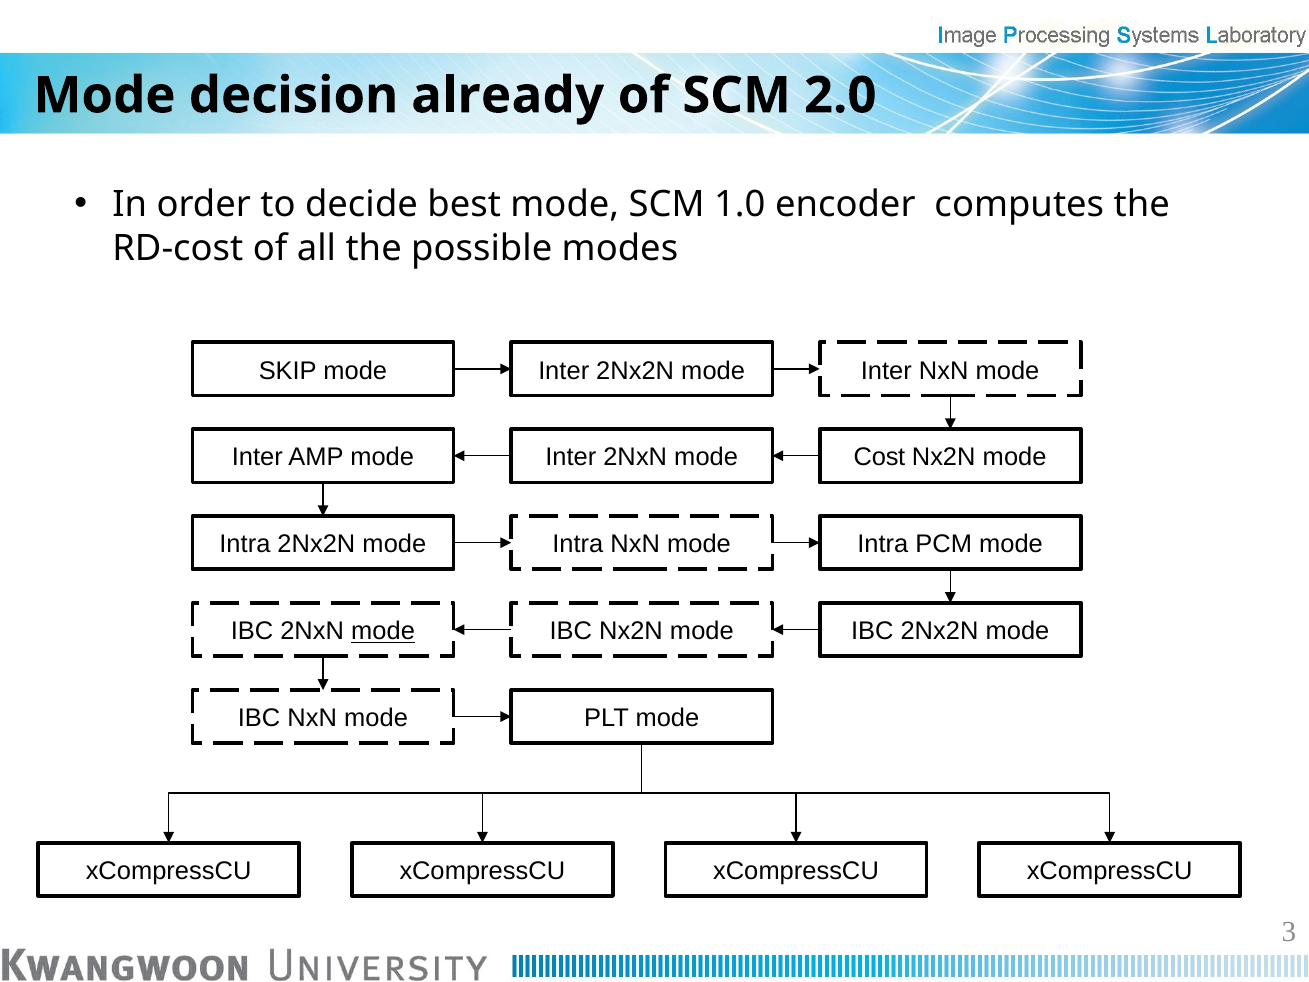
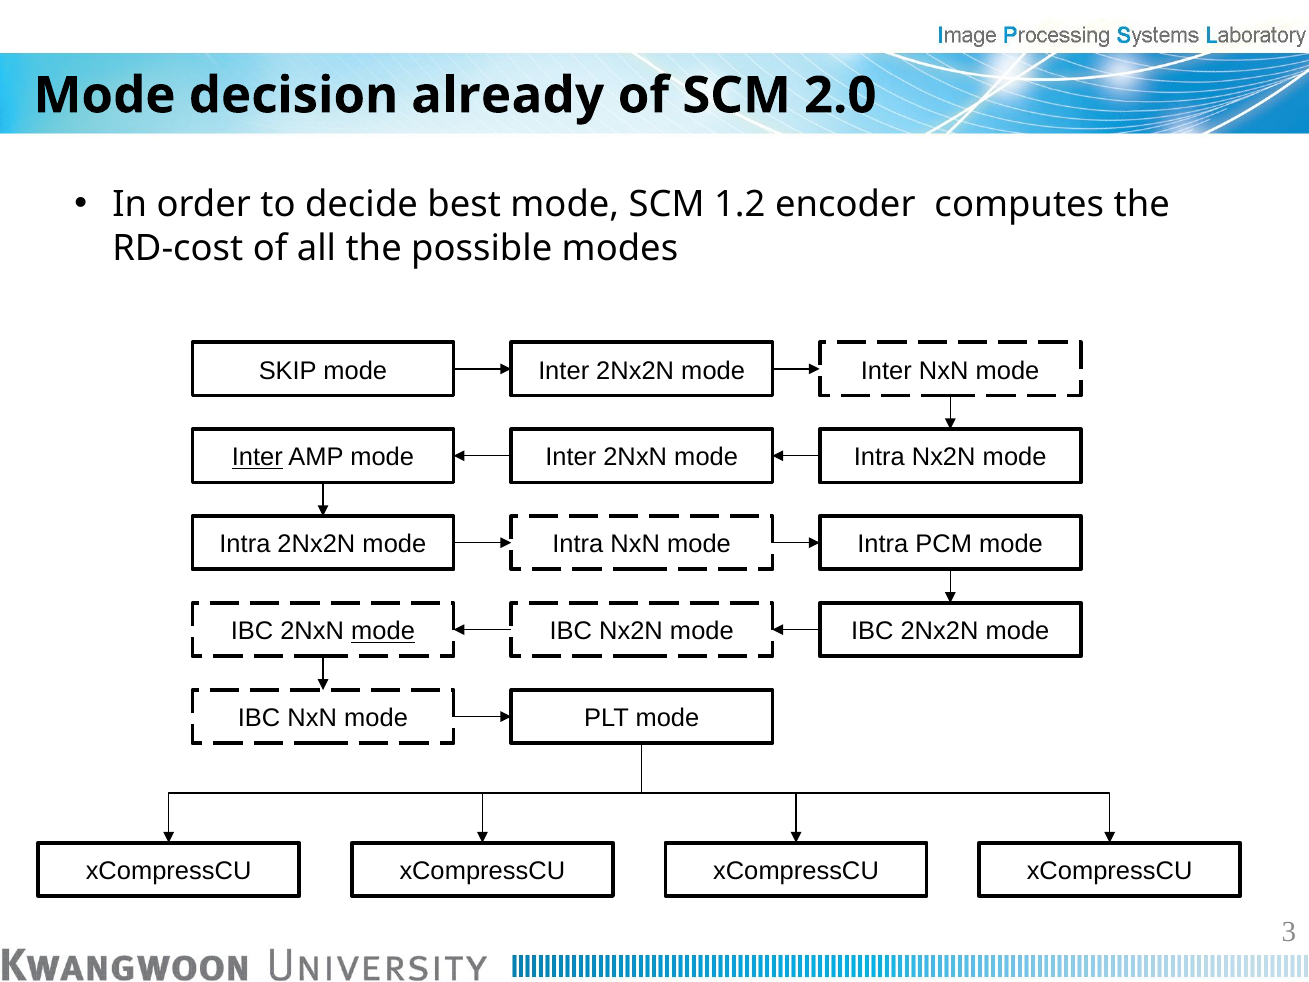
1.0: 1.0 -> 1.2
Inter at (257, 457) underline: none -> present
Cost at (880, 457): Cost -> Intra
